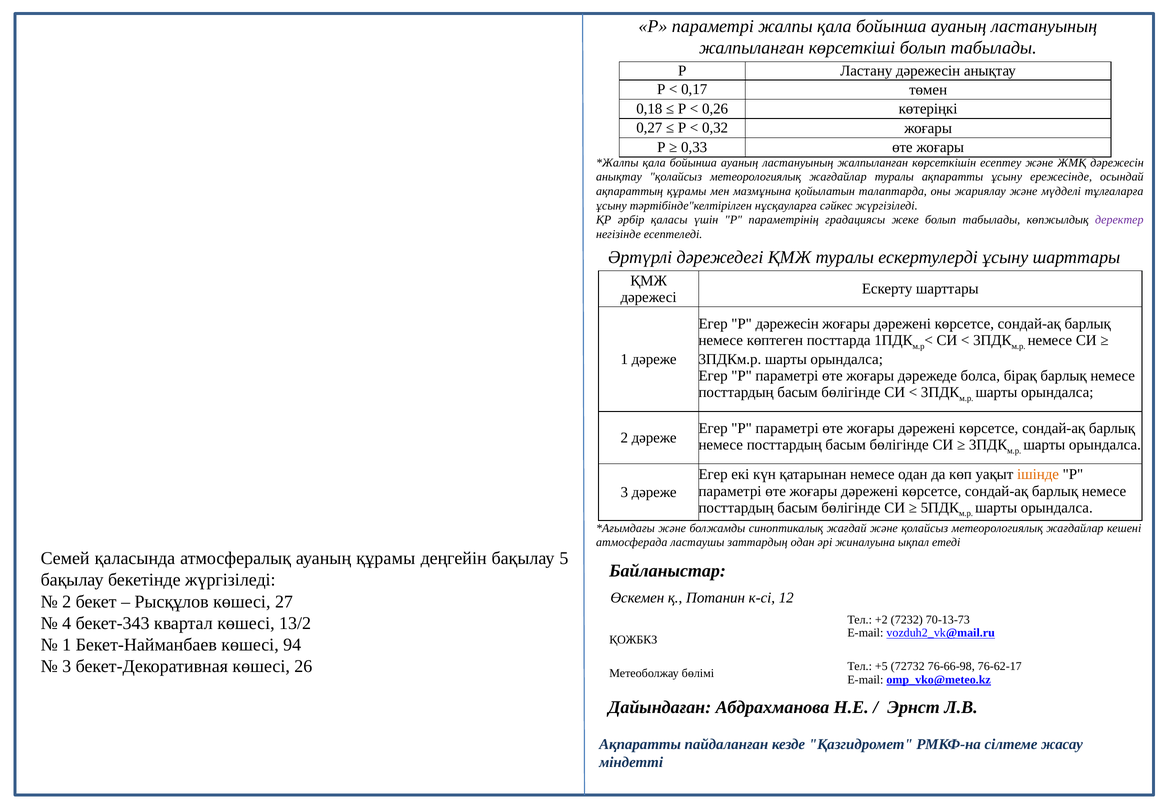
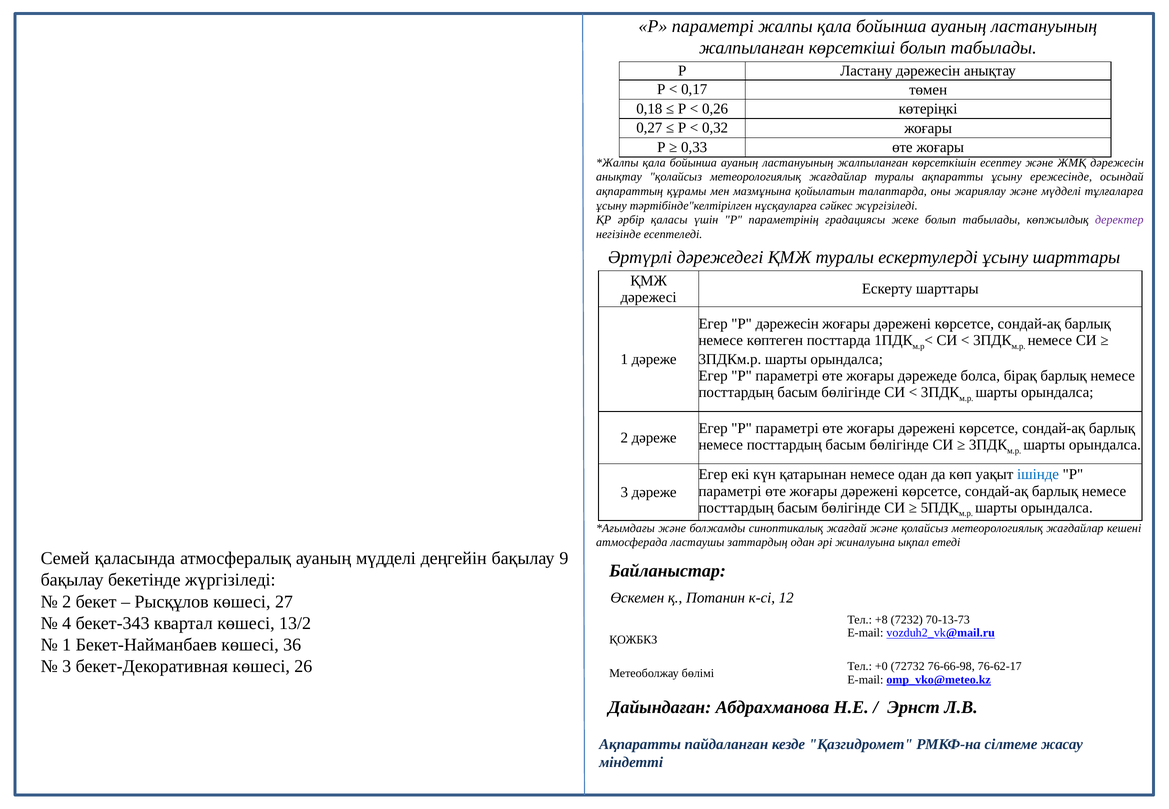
ішінде colour: orange -> blue
ауаның құрамы: құрамы -> мүдделі
5: 5 -> 9
+2: +2 -> +8
94: 94 -> 36
+5: +5 -> +0
